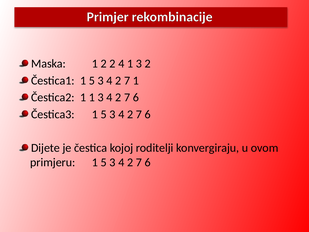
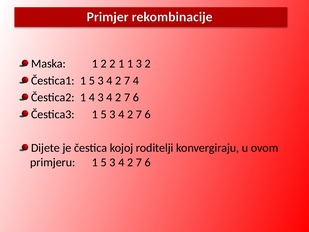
2 4: 4 -> 1
7 1: 1 -> 4
1 1: 1 -> 4
